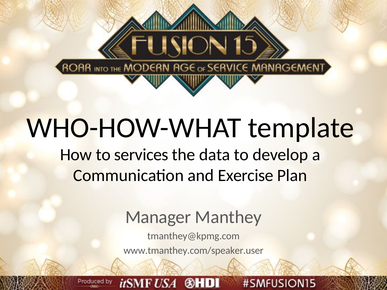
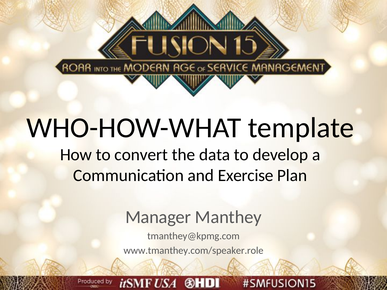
services: services -> convert
www.tmanthey.com/speaker.user: www.tmanthey.com/speaker.user -> www.tmanthey.com/speaker.role
